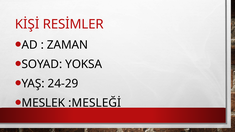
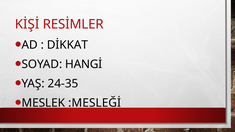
ZAMAN: ZAMAN -> DİKKAT
YOKSA: YOKSA -> HANGİ
24-29: 24-29 -> 24-35
